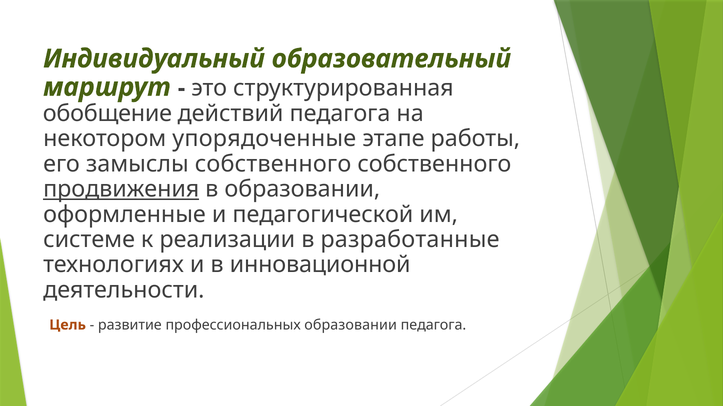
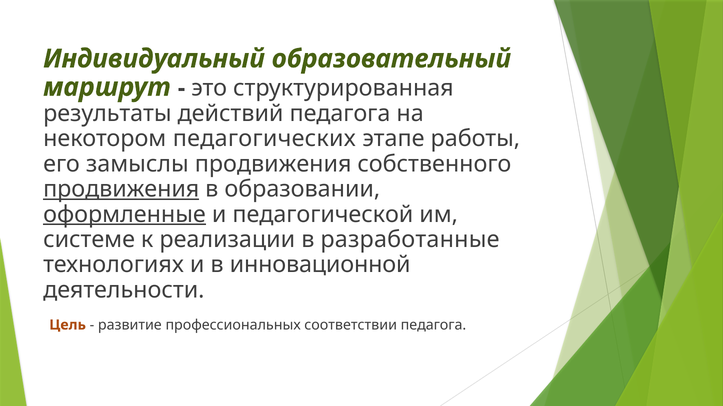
обобщение: обобщение -> результаты
упорядоченные: упорядоченные -> педагогических
замыслы собственного: собственного -> продвижения
оформленные underline: none -> present
профессиональных образовании: образовании -> соответствии
